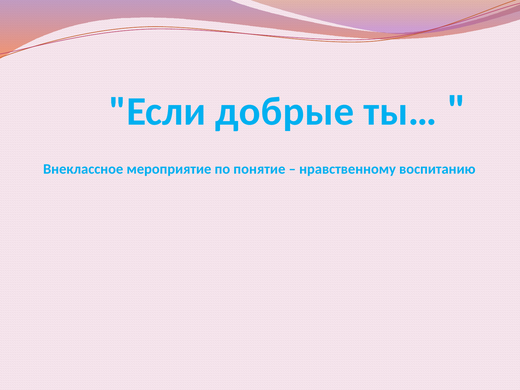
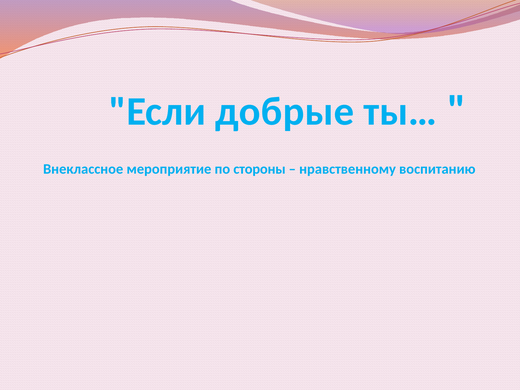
понятие: понятие -> стороны
